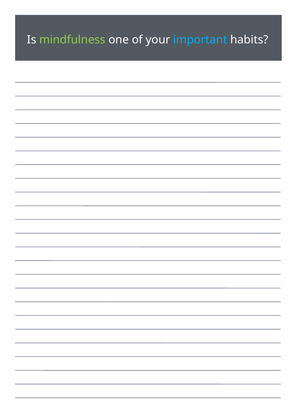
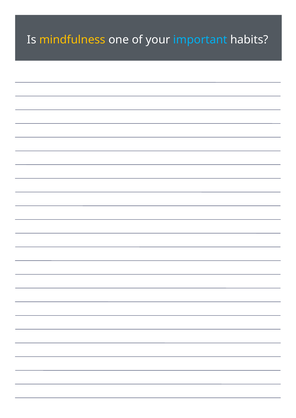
mindfulness colour: light green -> yellow
